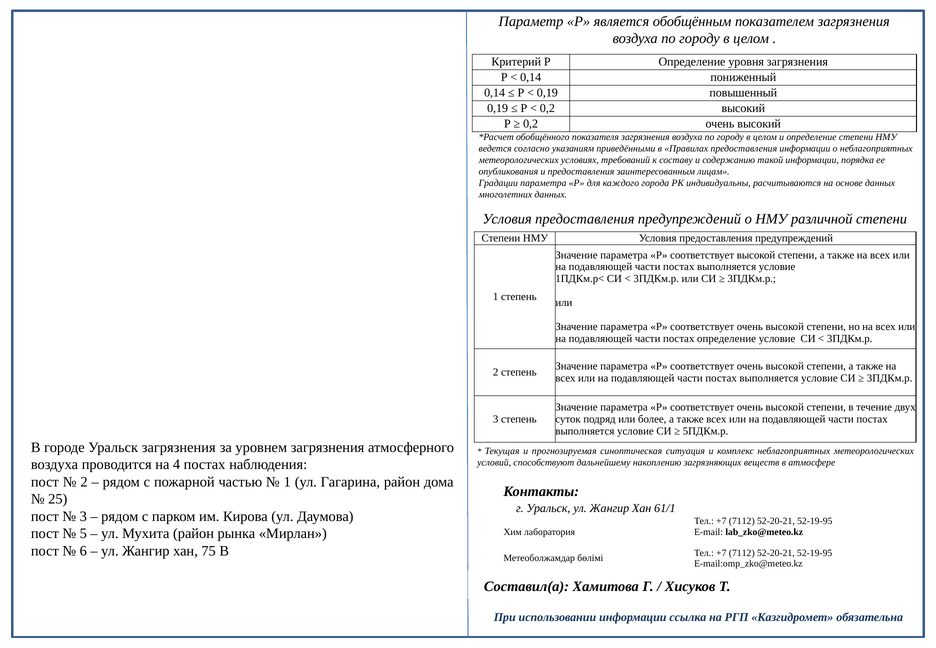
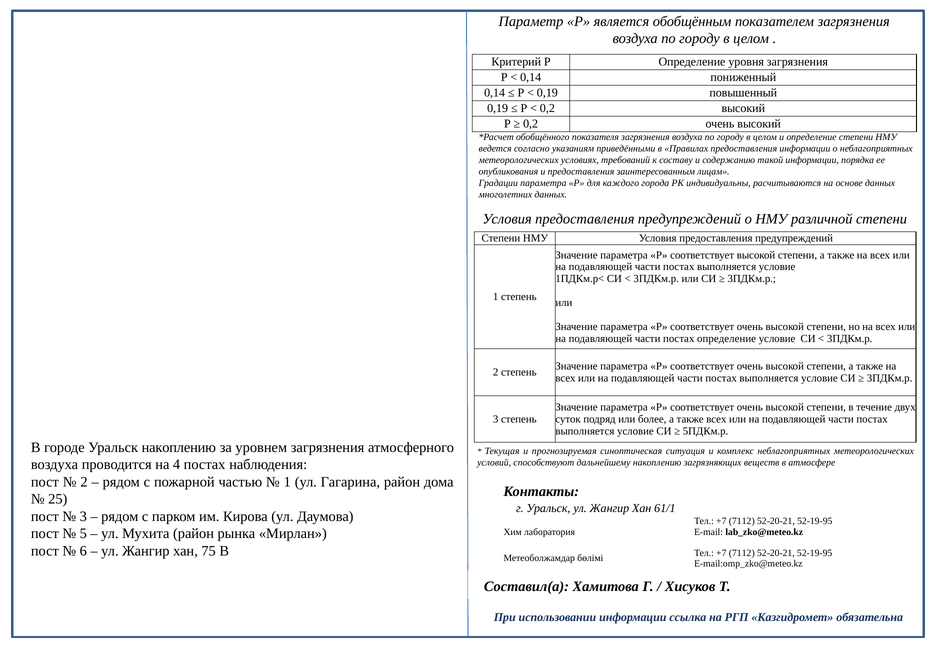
Уральск загрязнения: загрязнения -> накоплению
